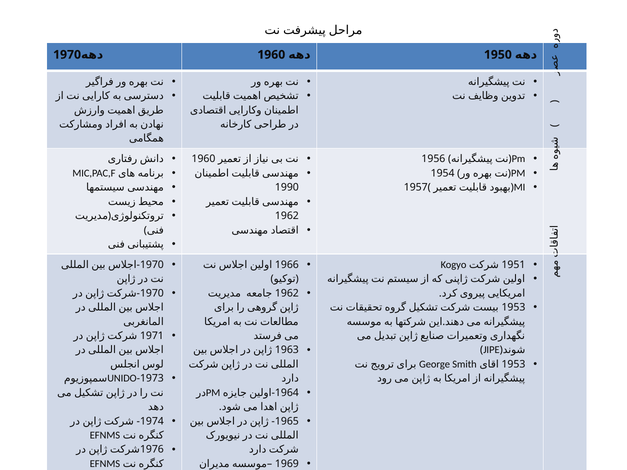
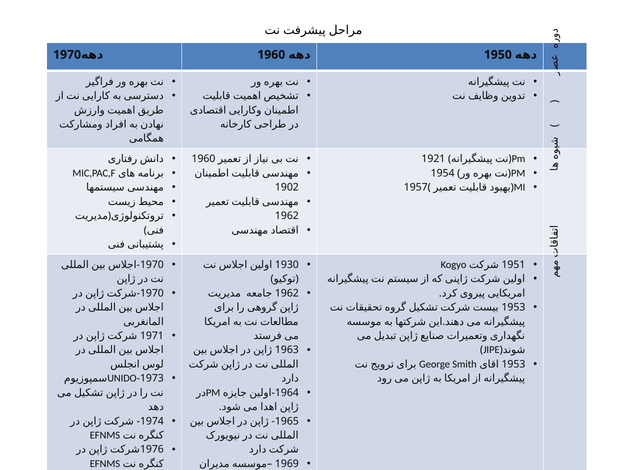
1956: 1956 -> 1921
1990: 1990 -> 1902
1966: 1966 -> 1930
